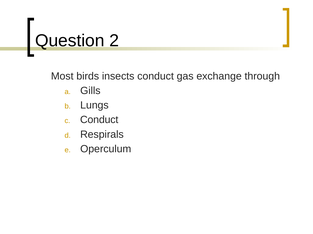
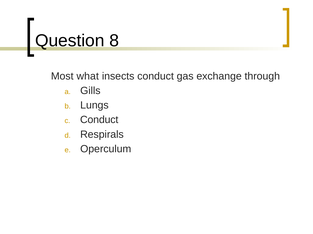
2: 2 -> 8
birds: birds -> what
